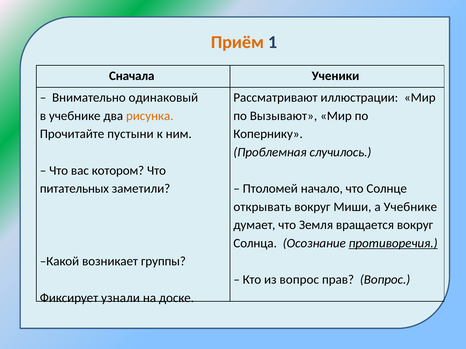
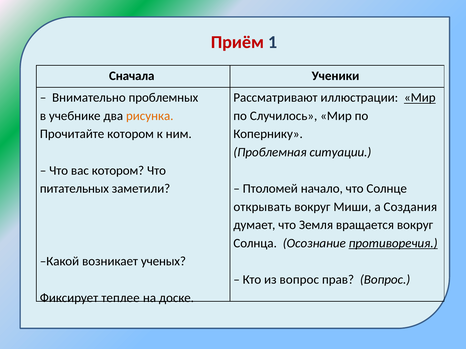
Приём colour: orange -> red
одинаковый: одинаковый -> проблемных
Мир at (420, 98) underline: none -> present
Вызывают: Вызывают -> Случилось
Прочитайте пустыни: пустыни -> котором
случилось: случилось -> ситуации
а Учебнике: Учебнике -> Создания
группы: группы -> ученых
узнали: узнали -> теплее
